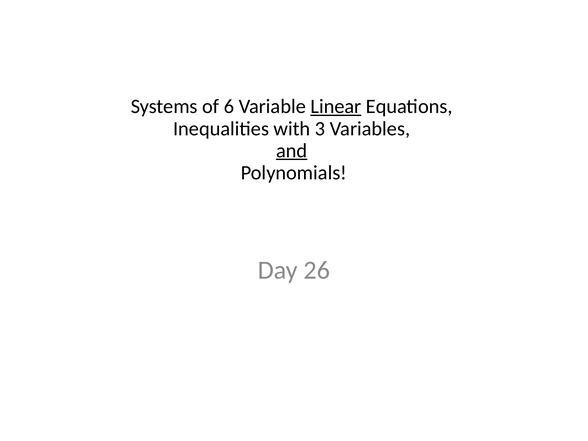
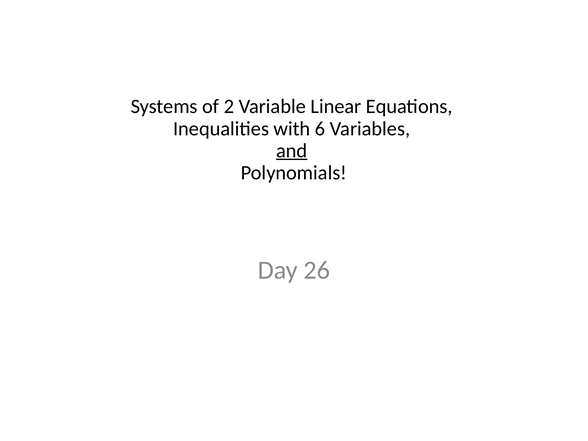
6: 6 -> 2
Linear underline: present -> none
3: 3 -> 6
